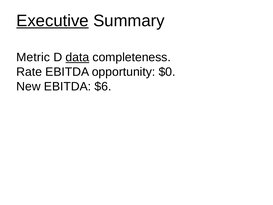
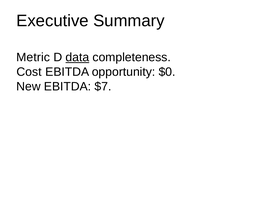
Executive underline: present -> none
Rate: Rate -> Cost
$6: $6 -> $7
